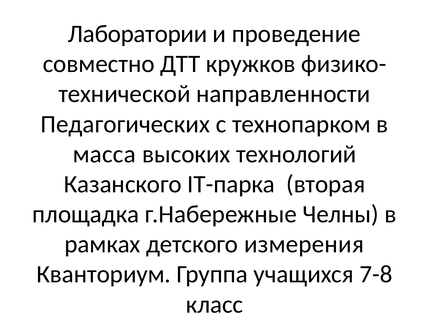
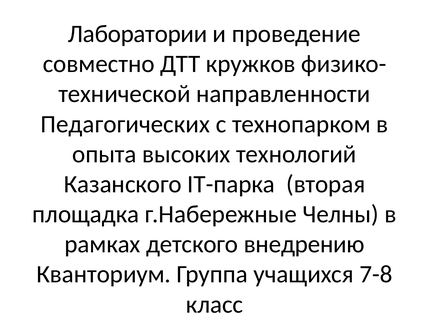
масса: масса -> опыта
измерения: измерения -> внедрению
